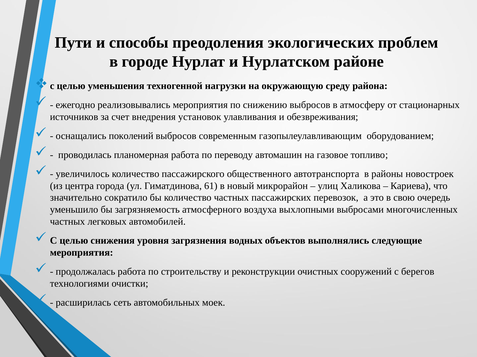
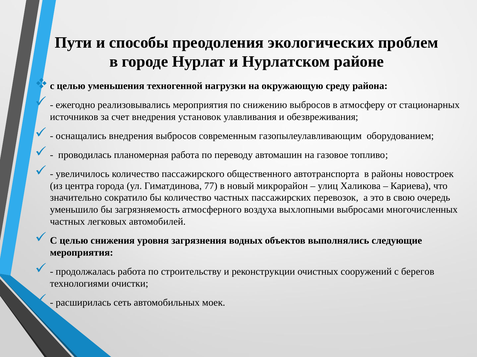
оснащались поколений: поколений -> внедрения
61: 61 -> 77
